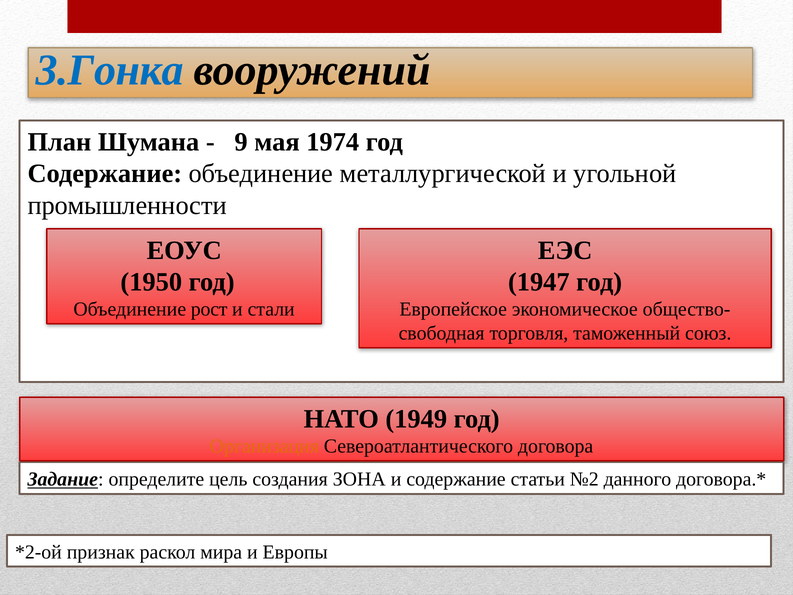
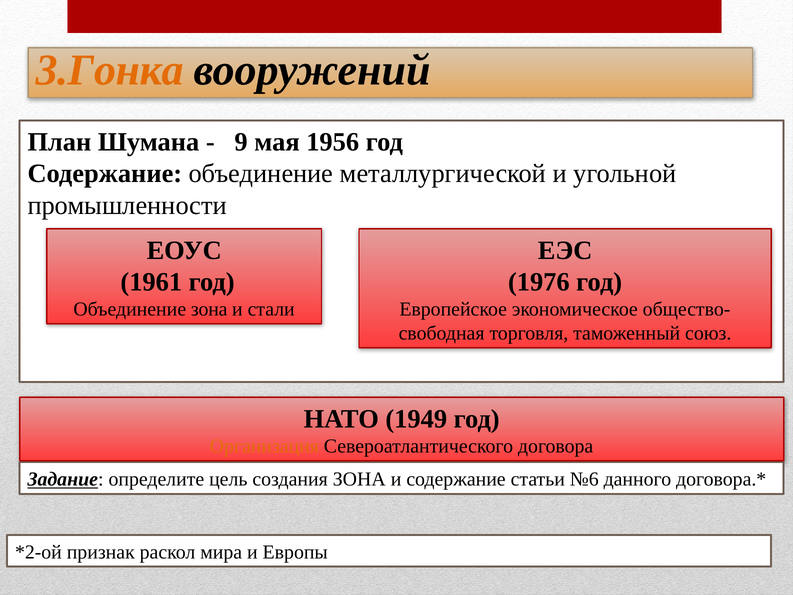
3.Гонка colour: blue -> orange
1974: 1974 -> 1956
1950: 1950 -> 1961
1947: 1947 -> 1976
Объединение рост: рост -> зона
№2: №2 -> №6
